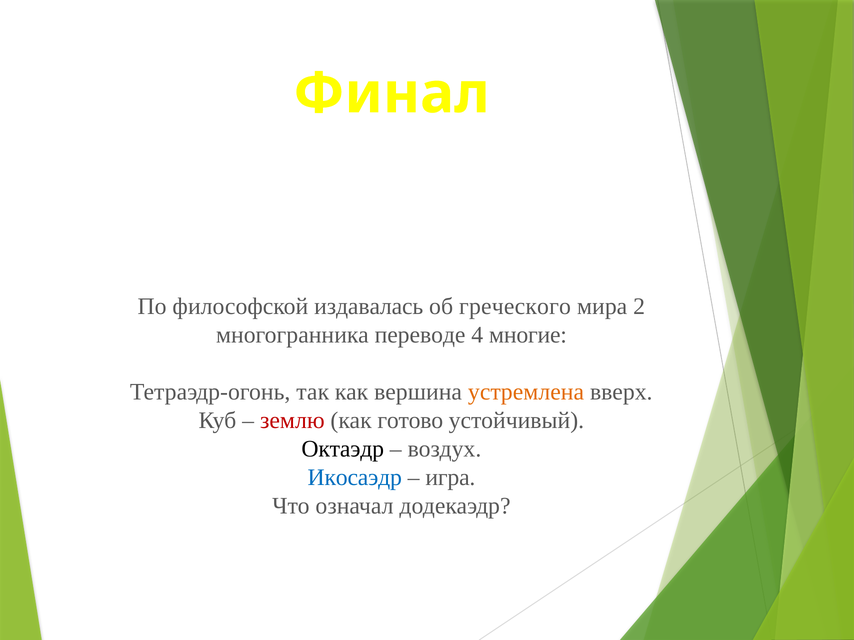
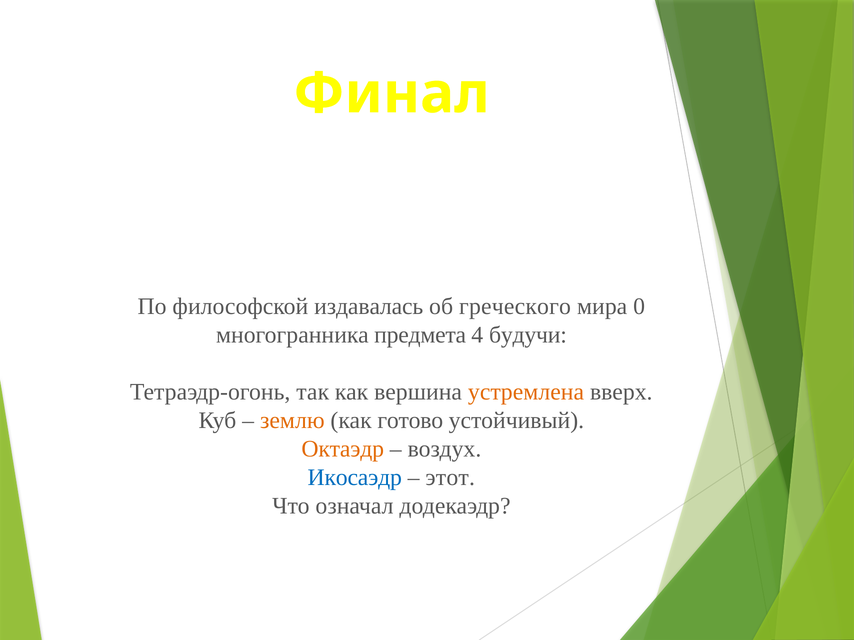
2: 2 -> 0
переводе: переводе -> предмета
многие: многие -> будучи
землю colour: red -> orange
Октаэдр colour: black -> orange
игра: игра -> этот
